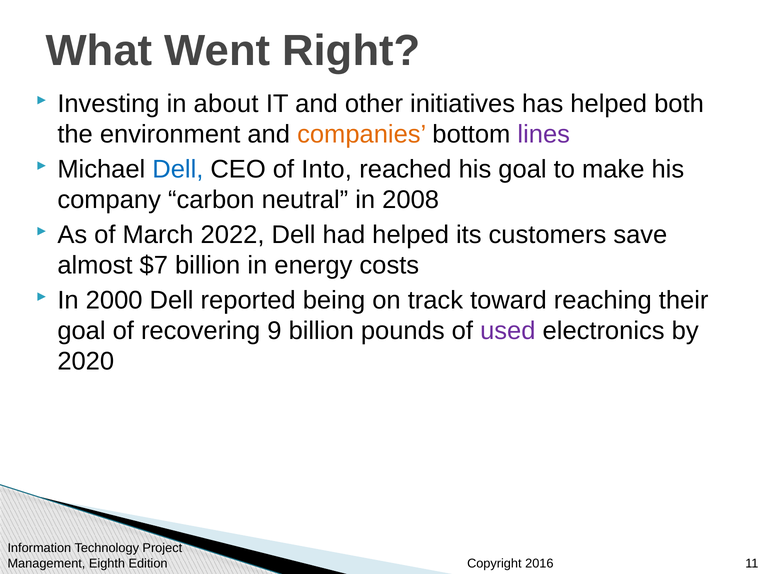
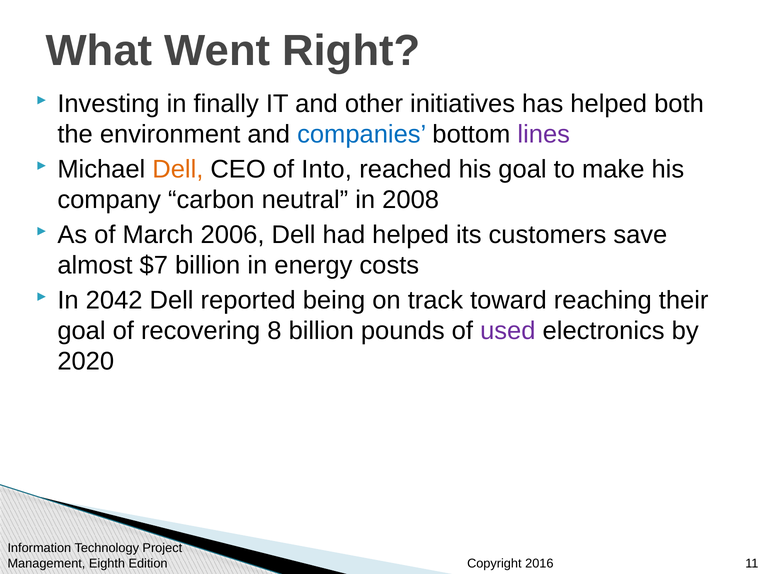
about: about -> finally
companies colour: orange -> blue
Dell at (178, 169) colour: blue -> orange
2022: 2022 -> 2006
2000: 2000 -> 2042
9: 9 -> 8
